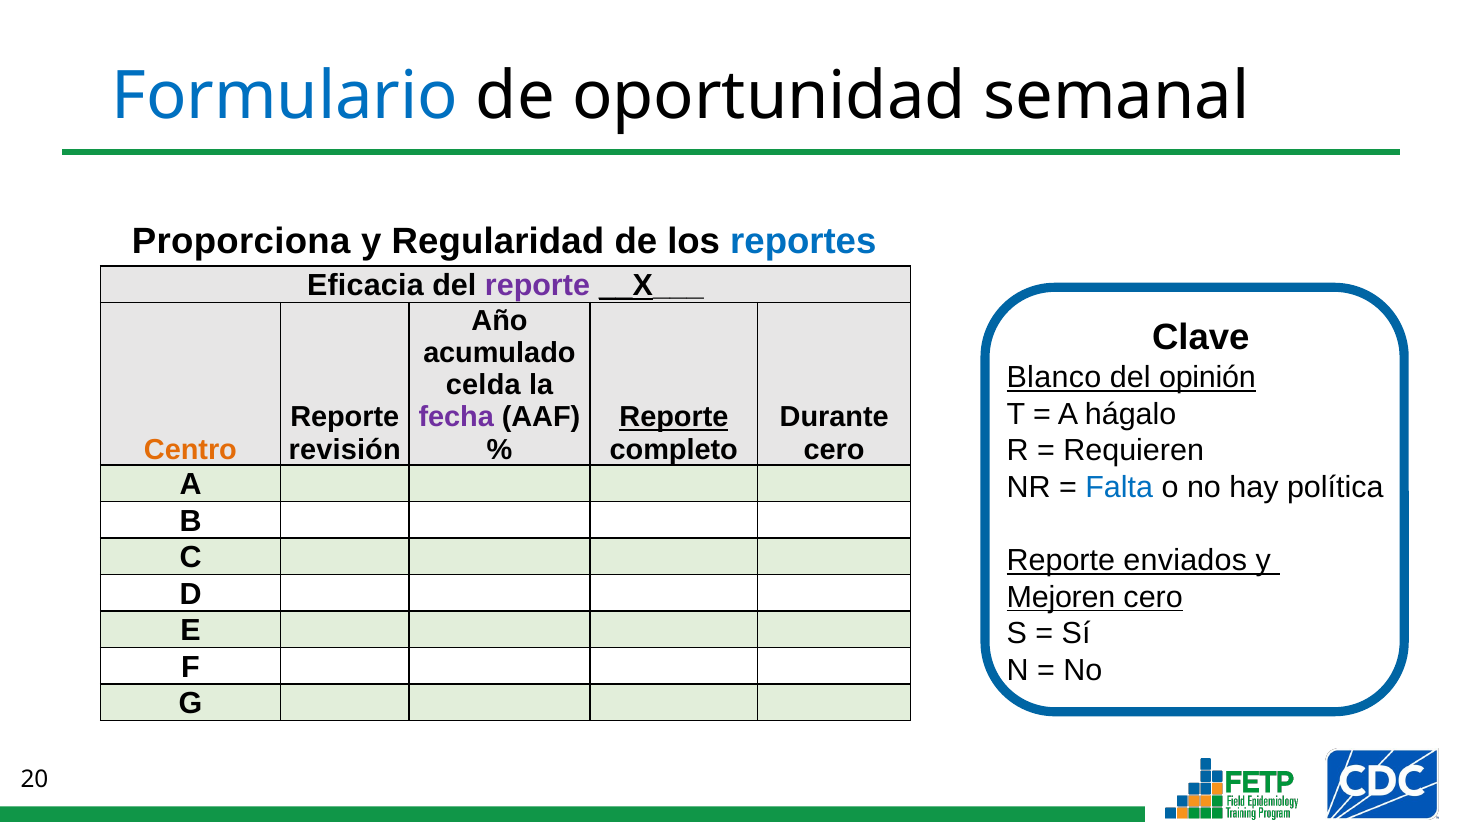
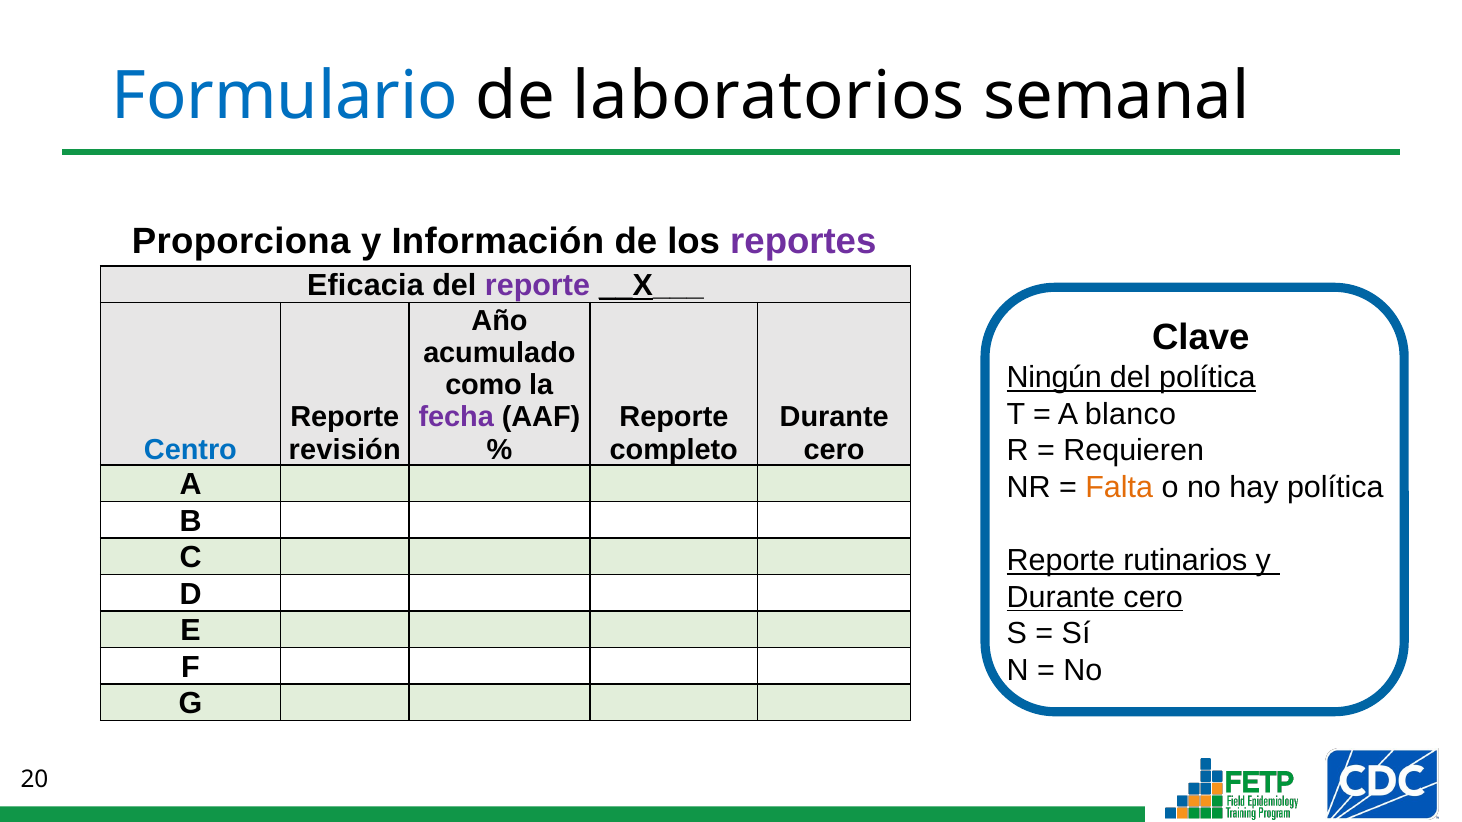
oportunidad: oportunidad -> laboratorios
Regularidad: Regularidad -> Información
reportes colour: blue -> purple
Blanco: Blanco -> Ningún
del opinión: opinión -> política
celda: celda -> como
hágalo: hágalo -> blanco
Reporte at (674, 418) underline: present -> none
Centro colour: orange -> blue
Falta colour: blue -> orange
enviados: enviados -> rutinarios
Mejoren at (1061, 597): Mejoren -> Durante
